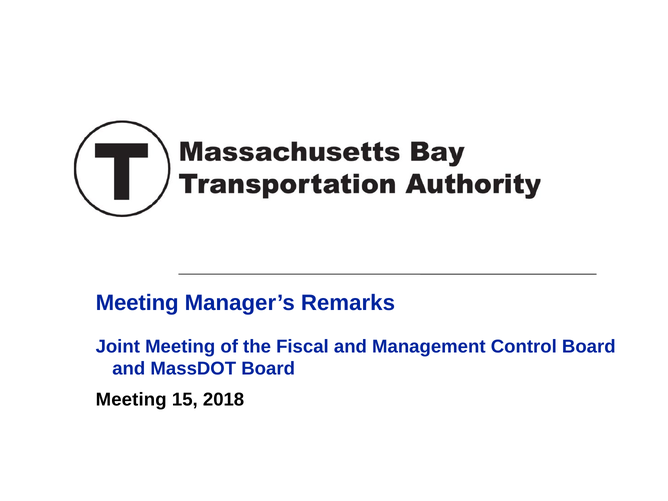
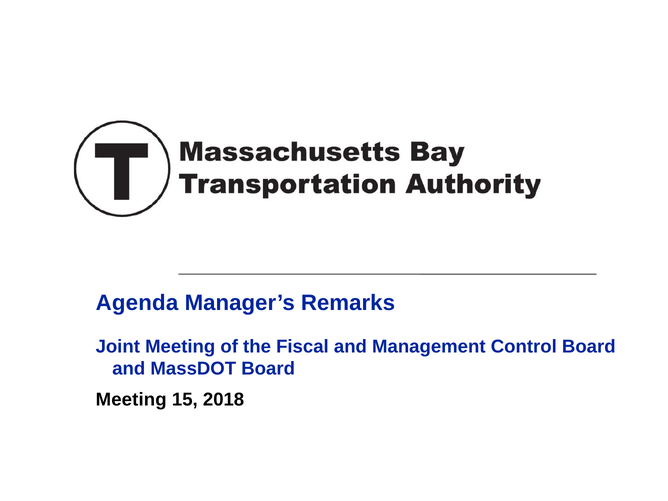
Meeting at (137, 303): Meeting -> Agenda
